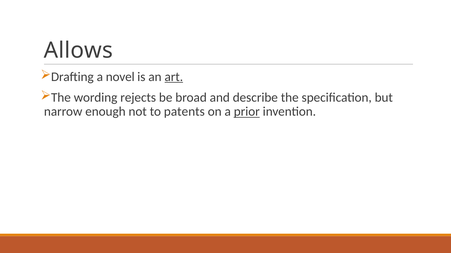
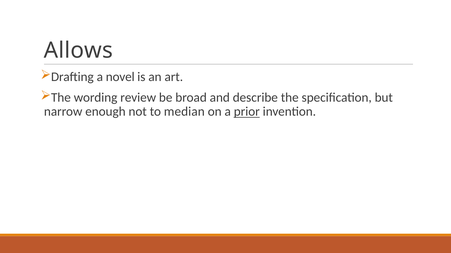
art underline: present -> none
rejects: rejects -> review
patents: patents -> median
